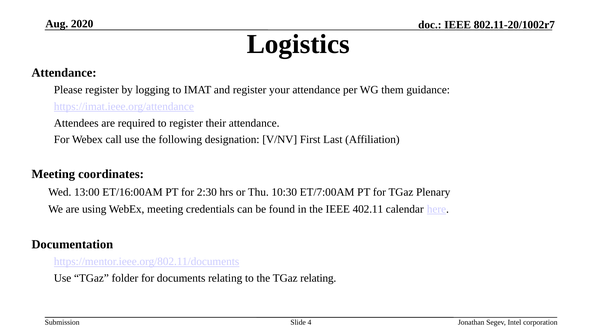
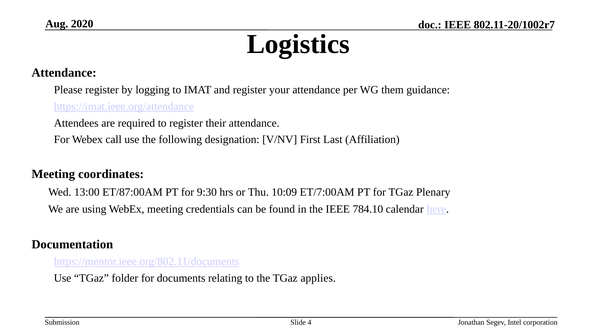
ET/16:00AM: ET/16:00AM -> ET/87:00AM
2:30: 2:30 -> 9:30
10:30: 10:30 -> 10:09
402.11: 402.11 -> 784.10
TGaz relating: relating -> applies
